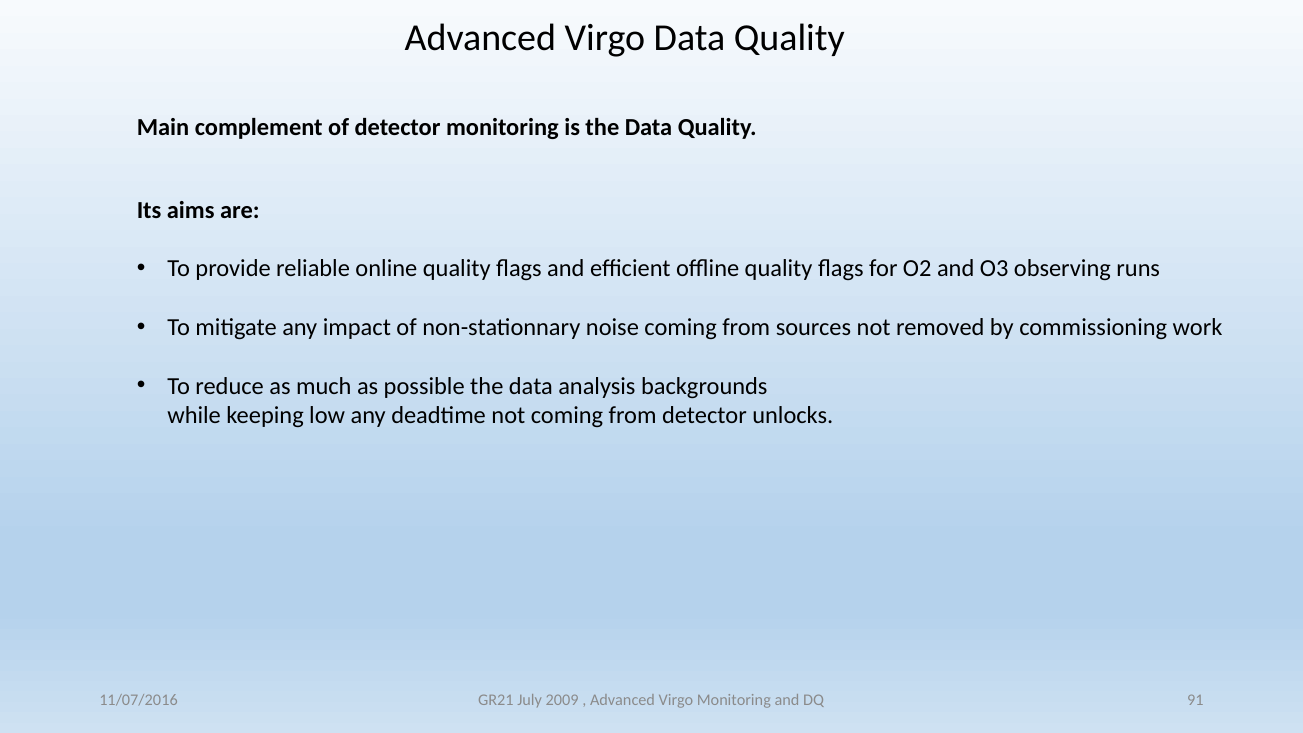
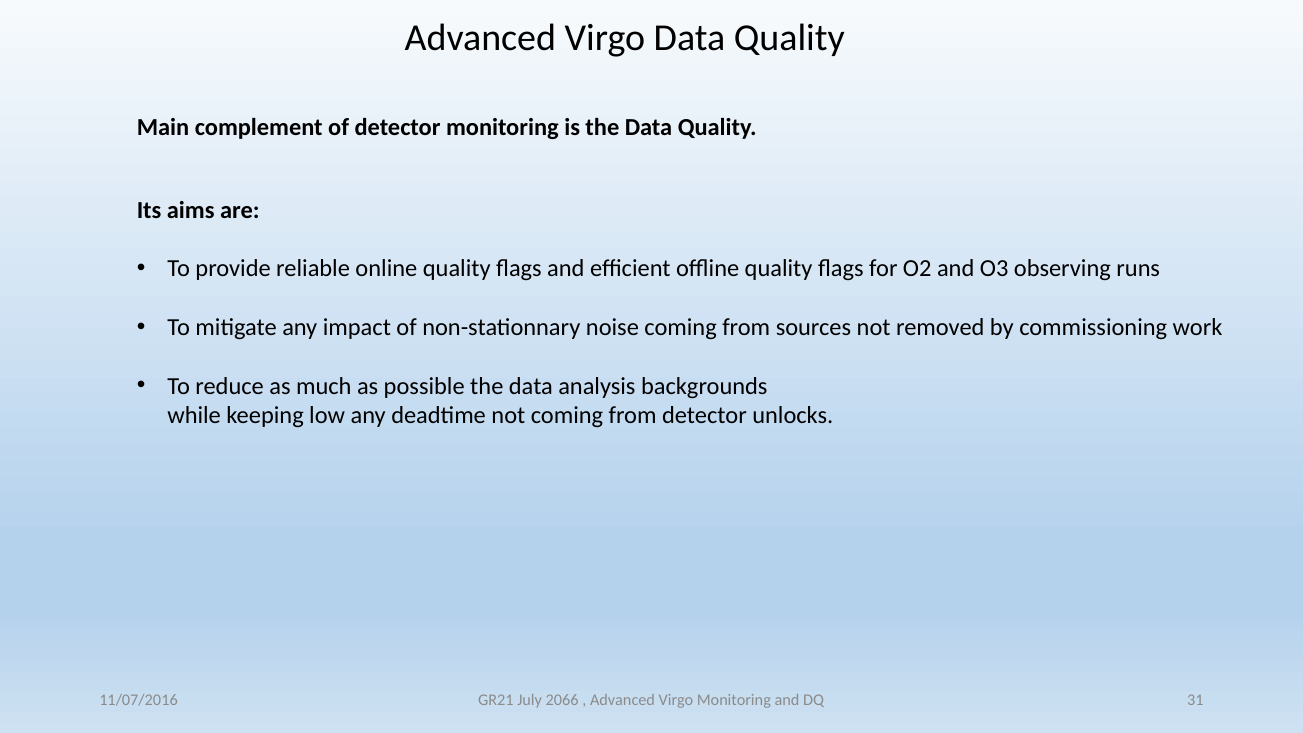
2009: 2009 -> 2066
91: 91 -> 31
